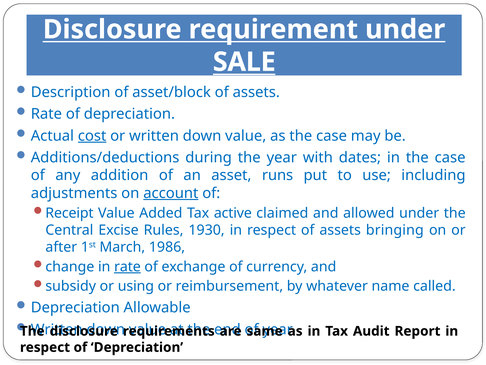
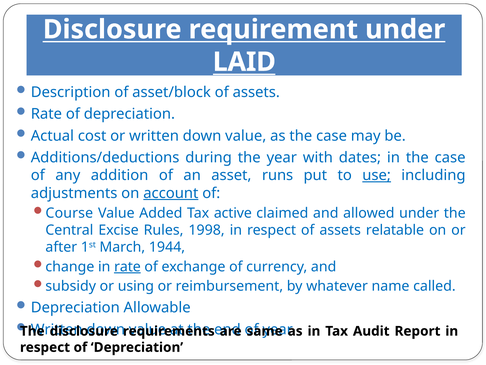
SALE: SALE -> LAID
cost underline: present -> none
use underline: none -> present
Receipt: Receipt -> Course
1930: 1930 -> 1998
bringing: bringing -> relatable
1986: 1986 -> 1944
